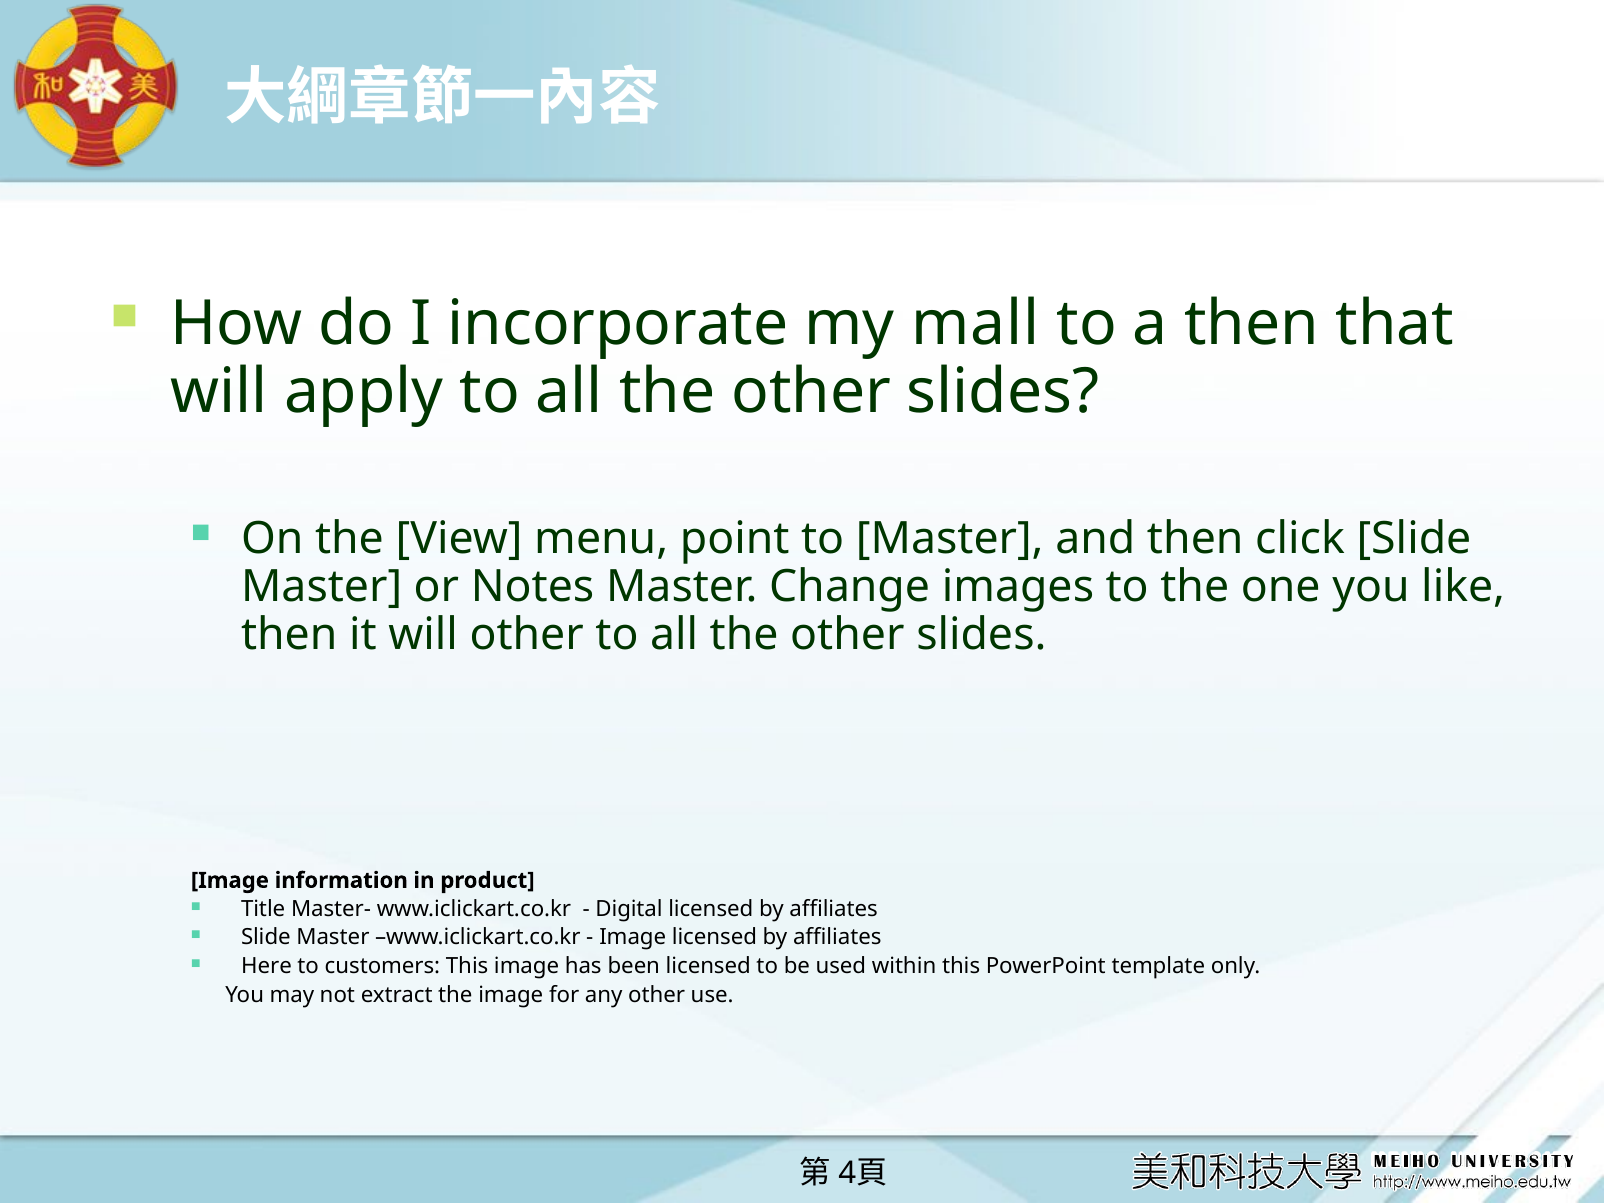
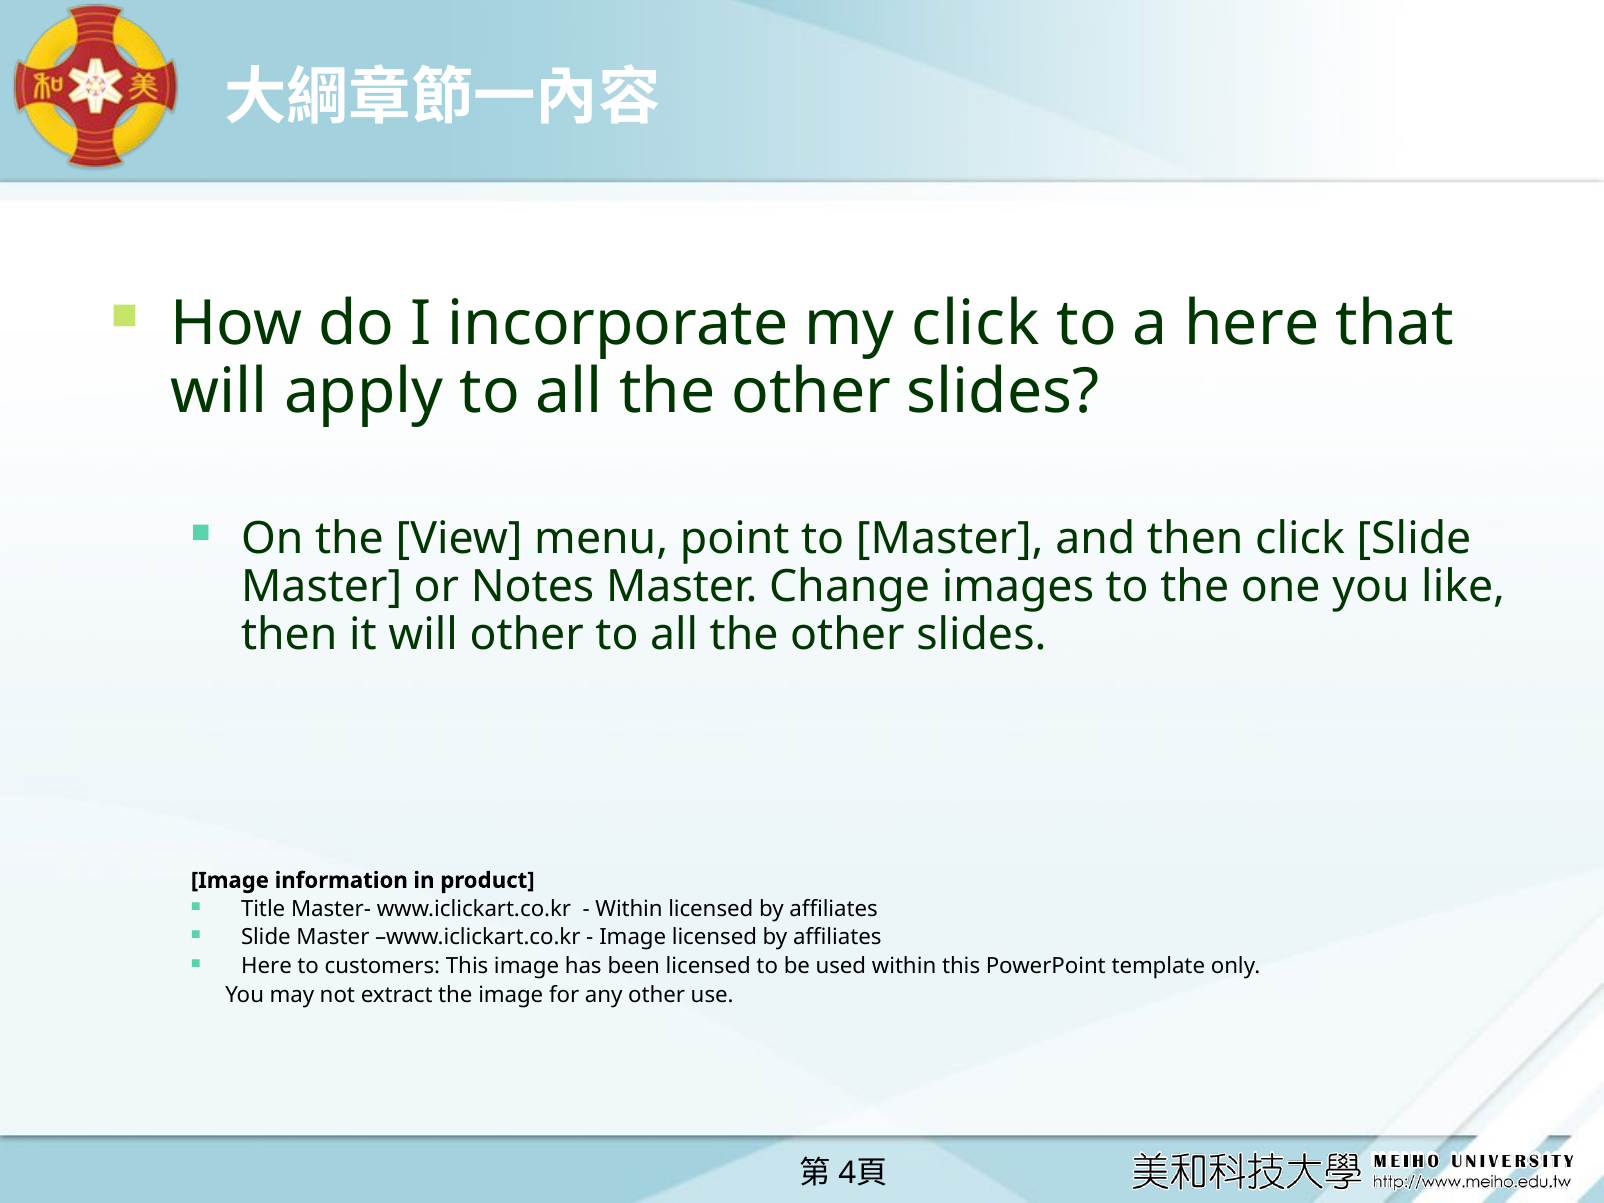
my mall: mall -> click
a then: then -> here
Digital at (629, 909): Digital -> Within
